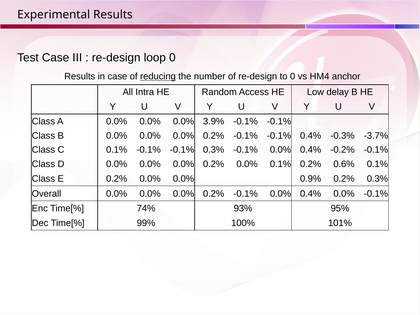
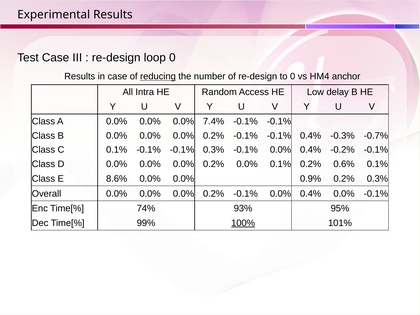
3.9%: 3.9% -> 7.4%
-3.7%: -3.7% -> -0.7%
E 0.2%: 0.2% -> 8.6%
100% underline: none -> present
